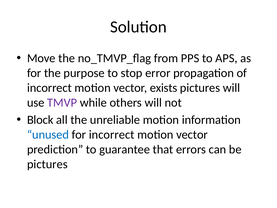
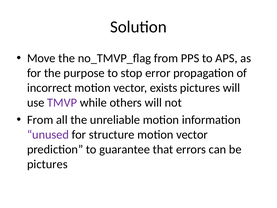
Block at (40, 120): Block -> From
unused colour: blue -> purple
for incorrect: incorrect -> structure
